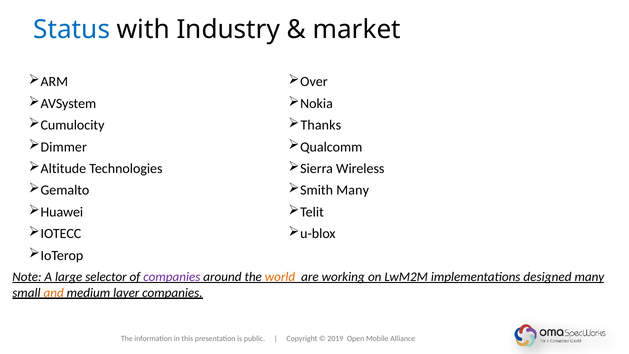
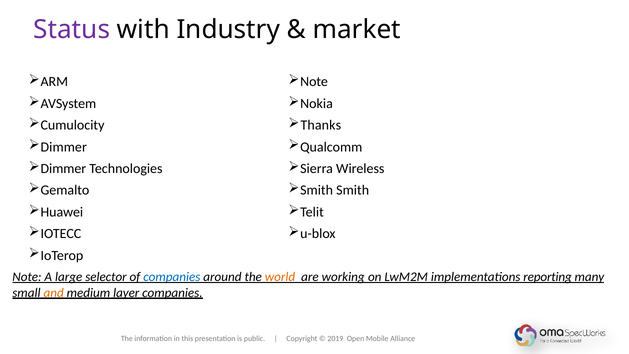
Status colour: blue -> purple
Over at (314, 82): Over -> Note
Altitude at (63, 169): Altitude -> Dimmer
Smith Many: Many -> Smith
companies at (172, 277) colour: purple -> blue
designed: designed -> reporting
